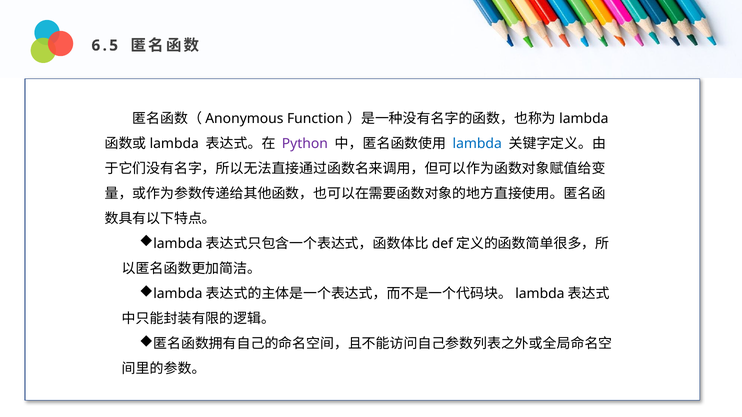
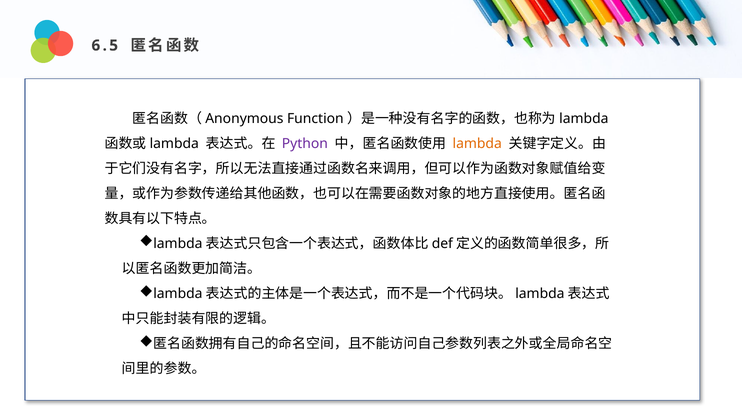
lambda colour: blue -> orange
